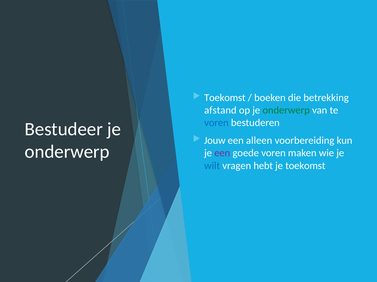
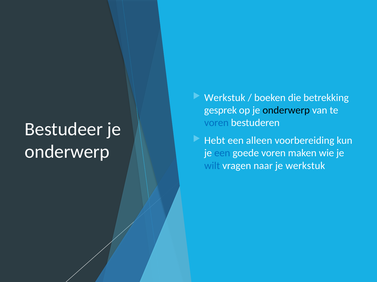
Toekomst at (225, 98): Toekomst -> Werkstuk
afstand: afstand -> gesprek
onderwerp at (286, 110) colour: green -> black
Jouw: Jouw -> Hebt
een at (222, 153) colour: purple -> blue
hebt: hebt -> naar
je toekomst: toekomst -> werkstuk
